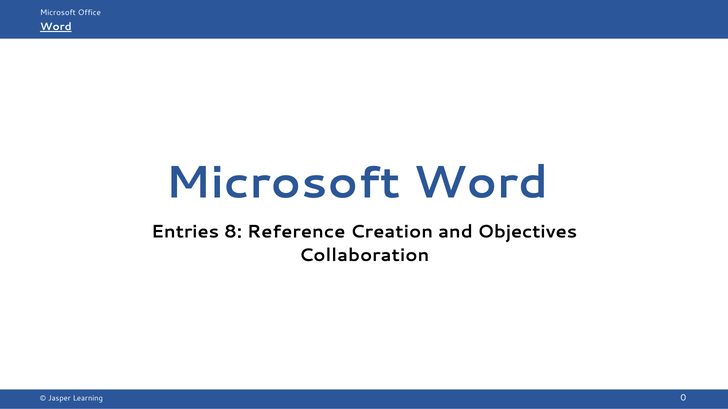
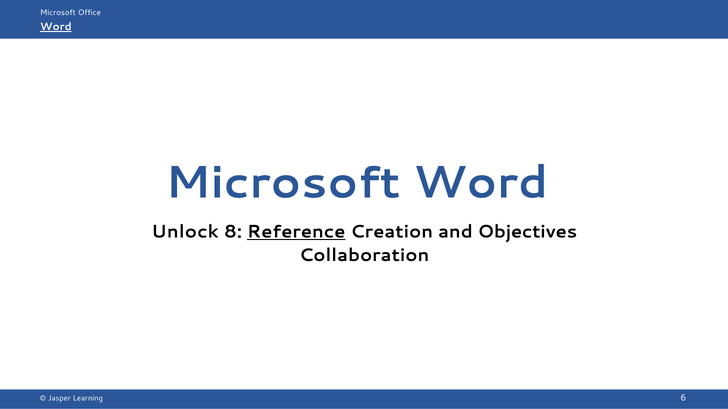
Entries: Entries -> Unlock
Reference underline: none -> present
0: 0 -> 6
